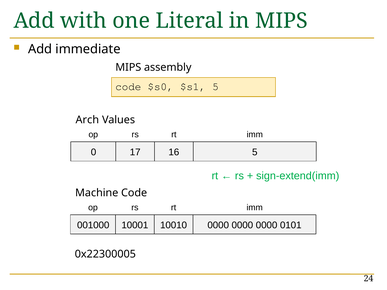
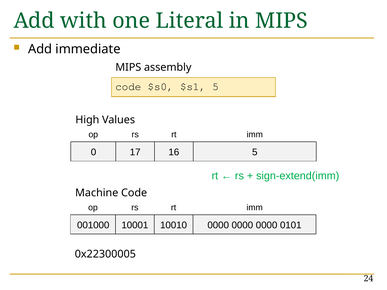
Arch: Arch -> High
